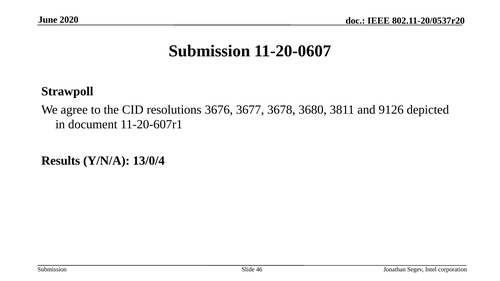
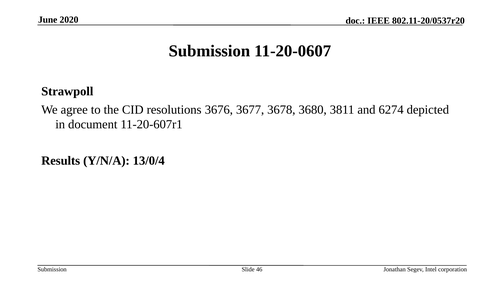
9126: 9126 -> 6274
